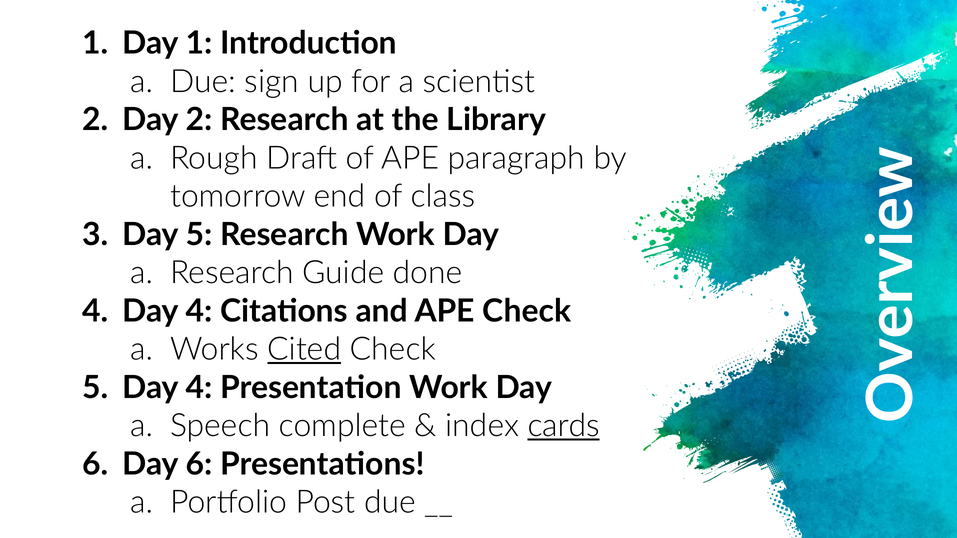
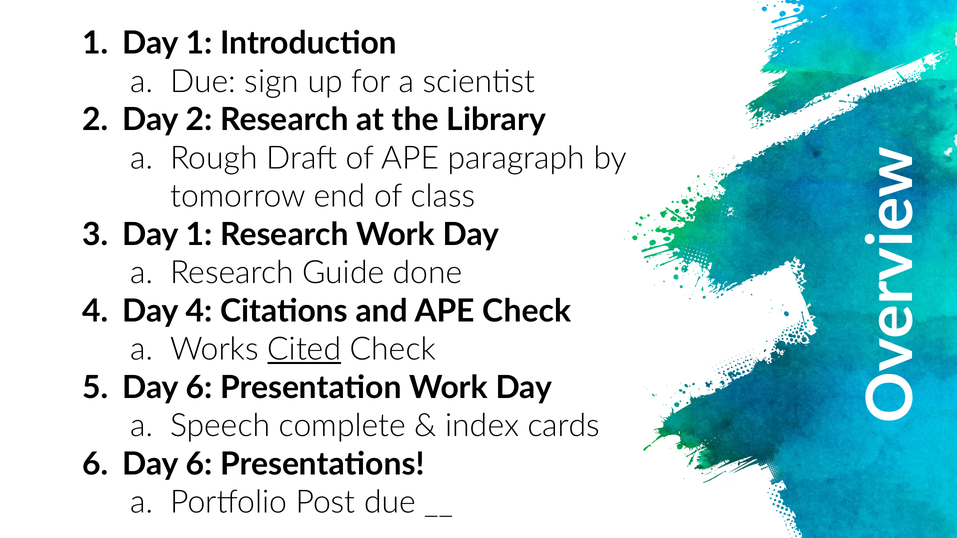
3 Day 5: 5 -> 1
5 Day 4: 4 -> 6
cards underline: present -> none
